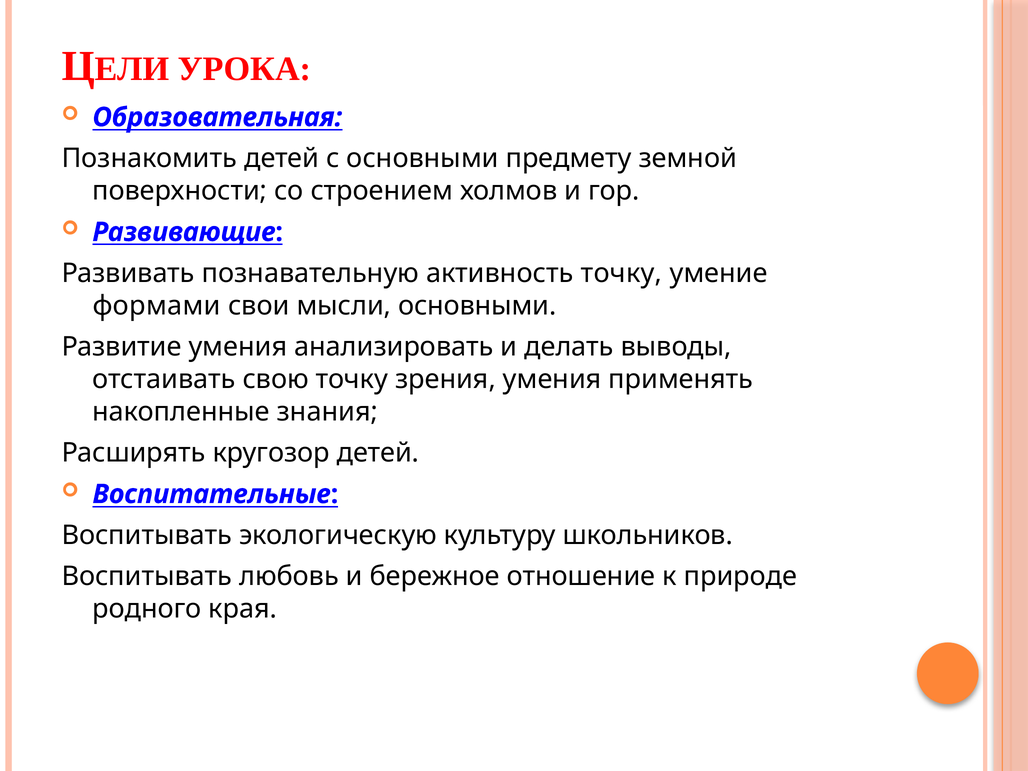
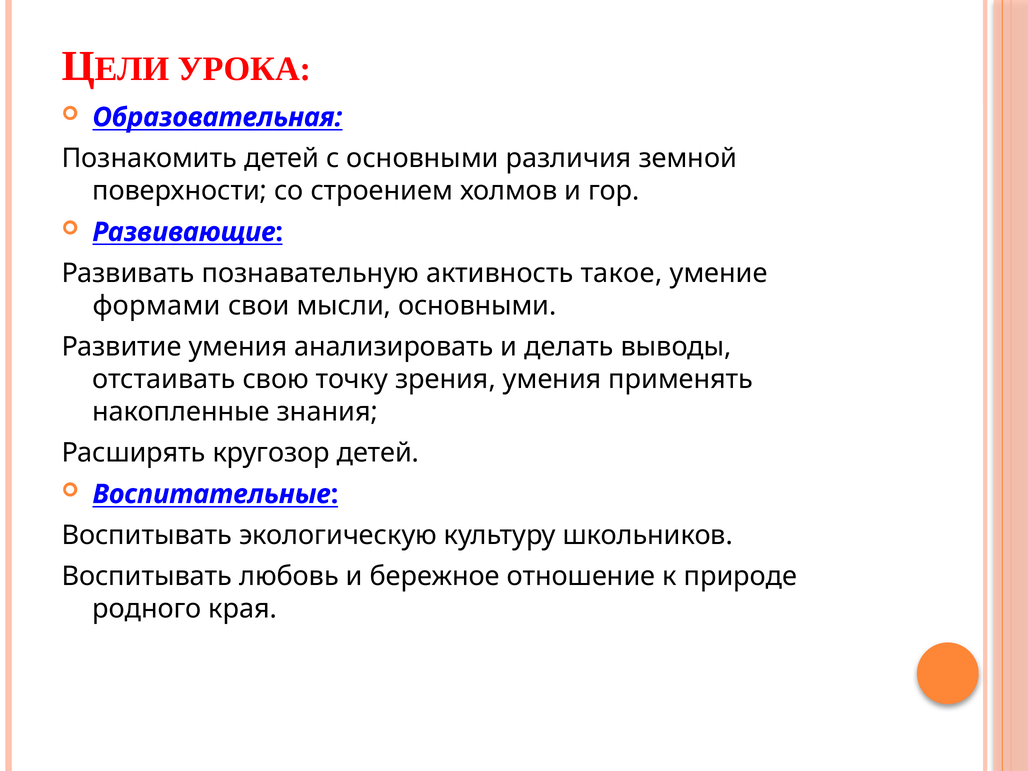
предмету: предмету -> различия
активность точку: точку -> такое
